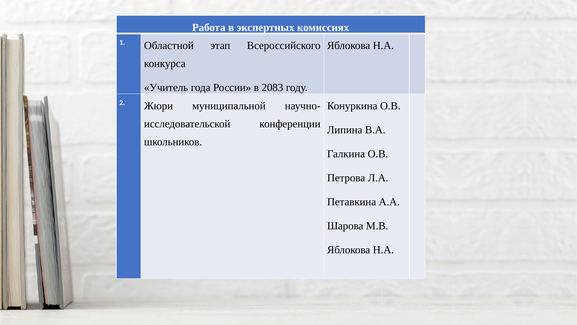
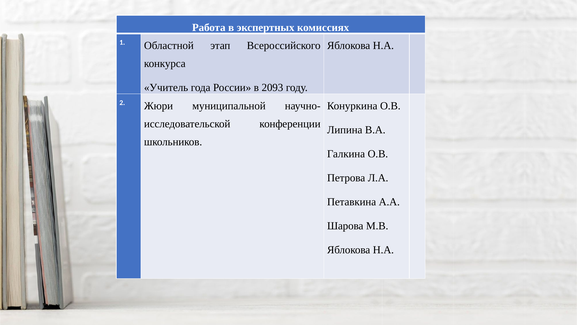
2083: 2083 -> 2093
